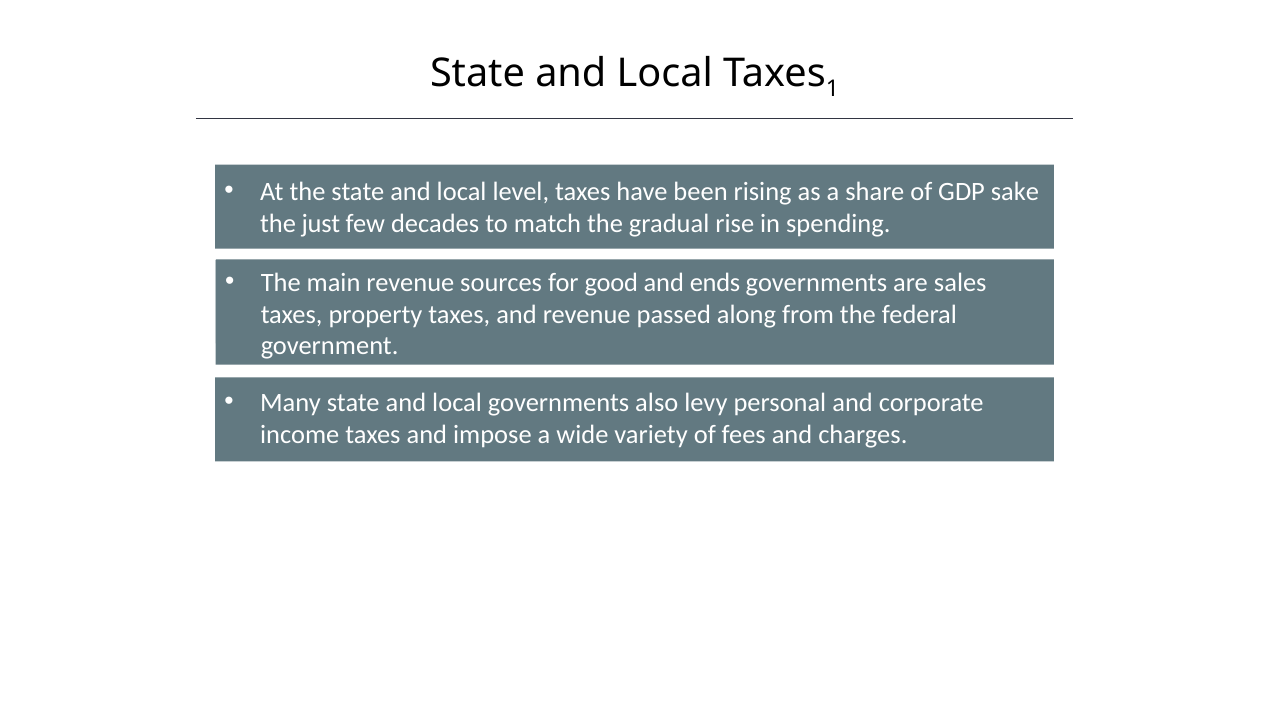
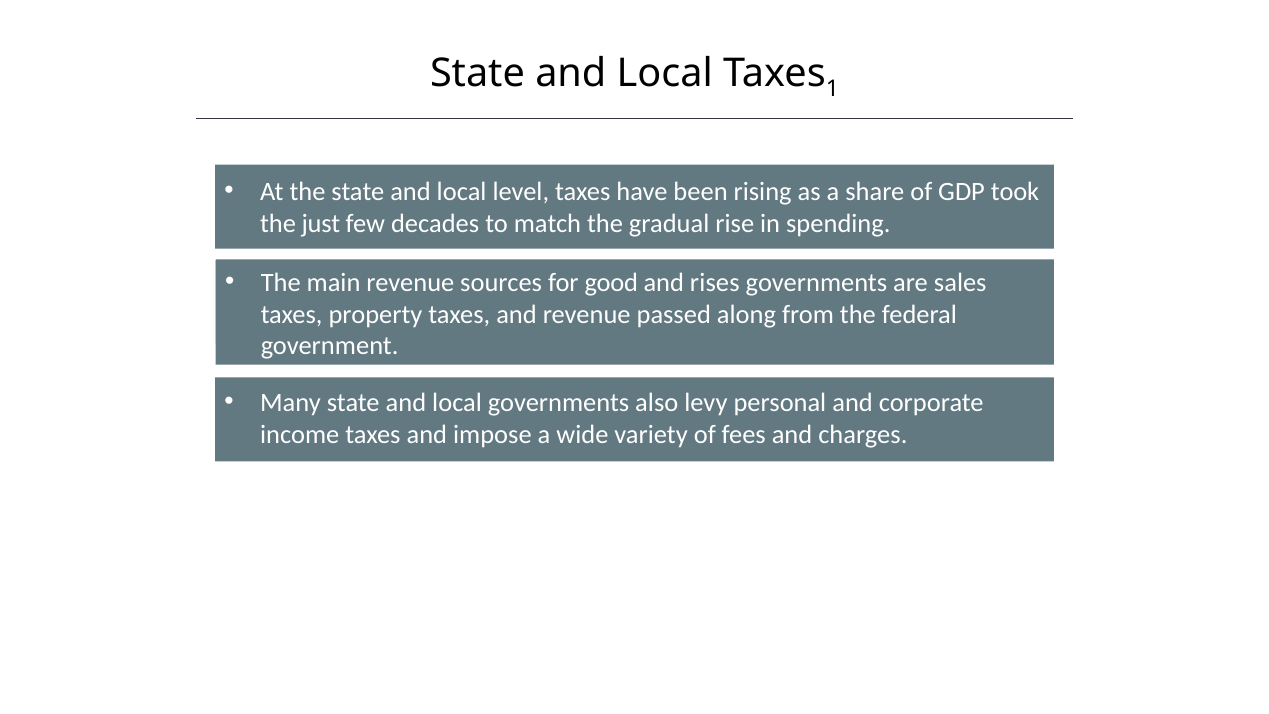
sake: sake -> took
ends: ends -> rises
